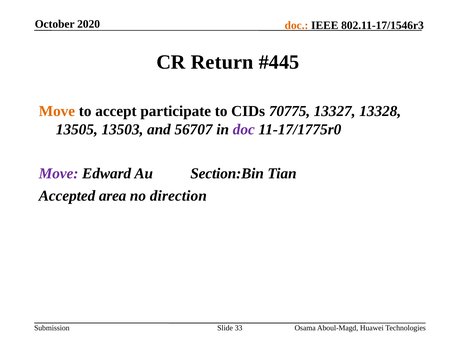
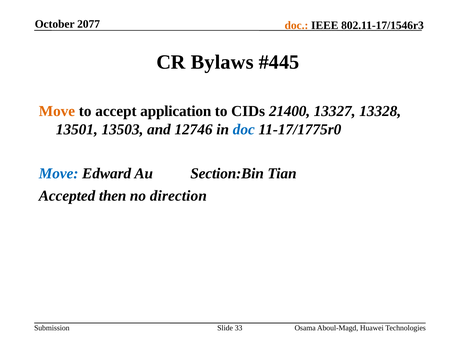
2020: 2020 -> 2077
Return: Return -> Bylaws
participate: participate -> application
70775: 70775 -> 21400
13505: 13505 -> 13501
56707: 56707 -> 12746
doc at (244, 130) colour: purple -> blue
Move at (59, 174) colour: purple -> blue
area: area -> then
